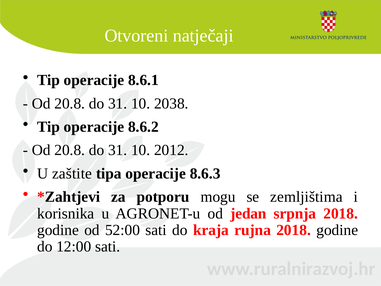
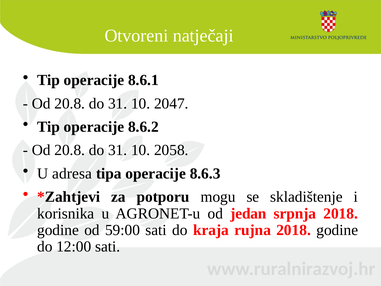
2038: 2038 -> 2047
2012: 2012 -> 2058
zaštite: zaštite -> adresa
zemljištima: zemljištima -> skladištenje
52:00: 52:00 -> 59:00
